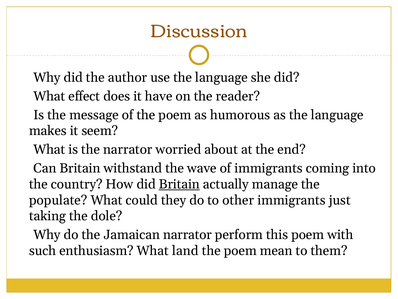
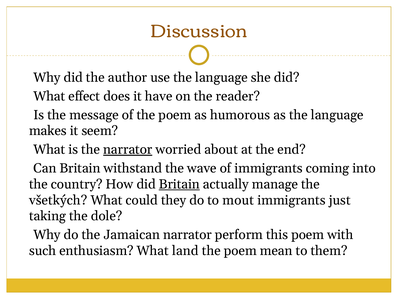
narrator at (128, 149) underline: none -> present
populate: populate -> všetkých
other: other -> mout
